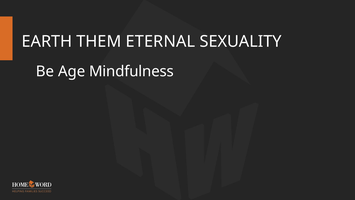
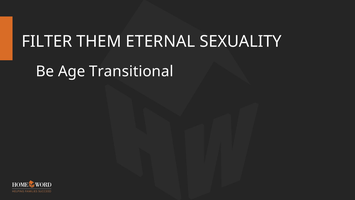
EARTH: EARTH -> FILTER
Mindfulness: Mindfulness -> Transitional
